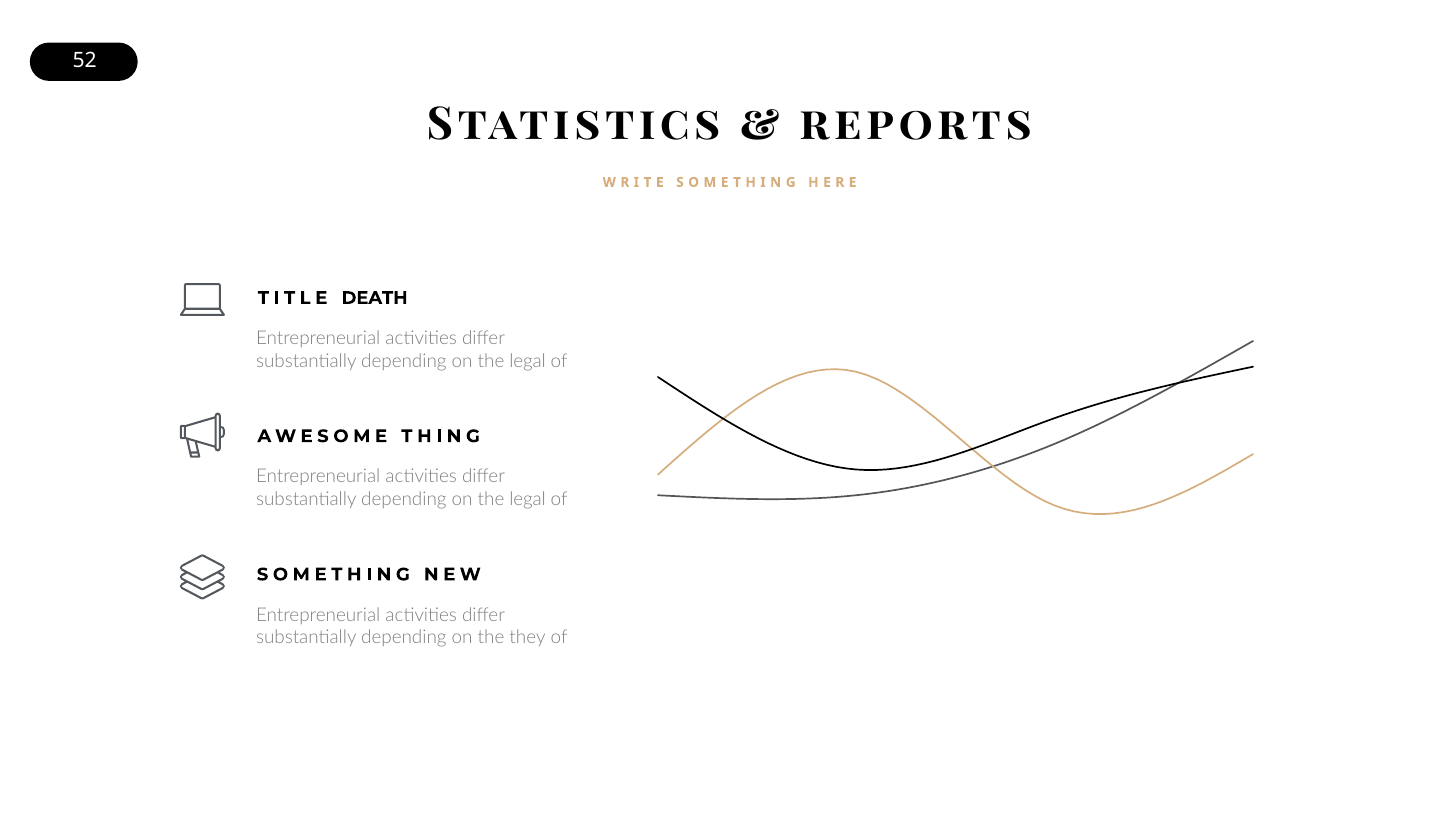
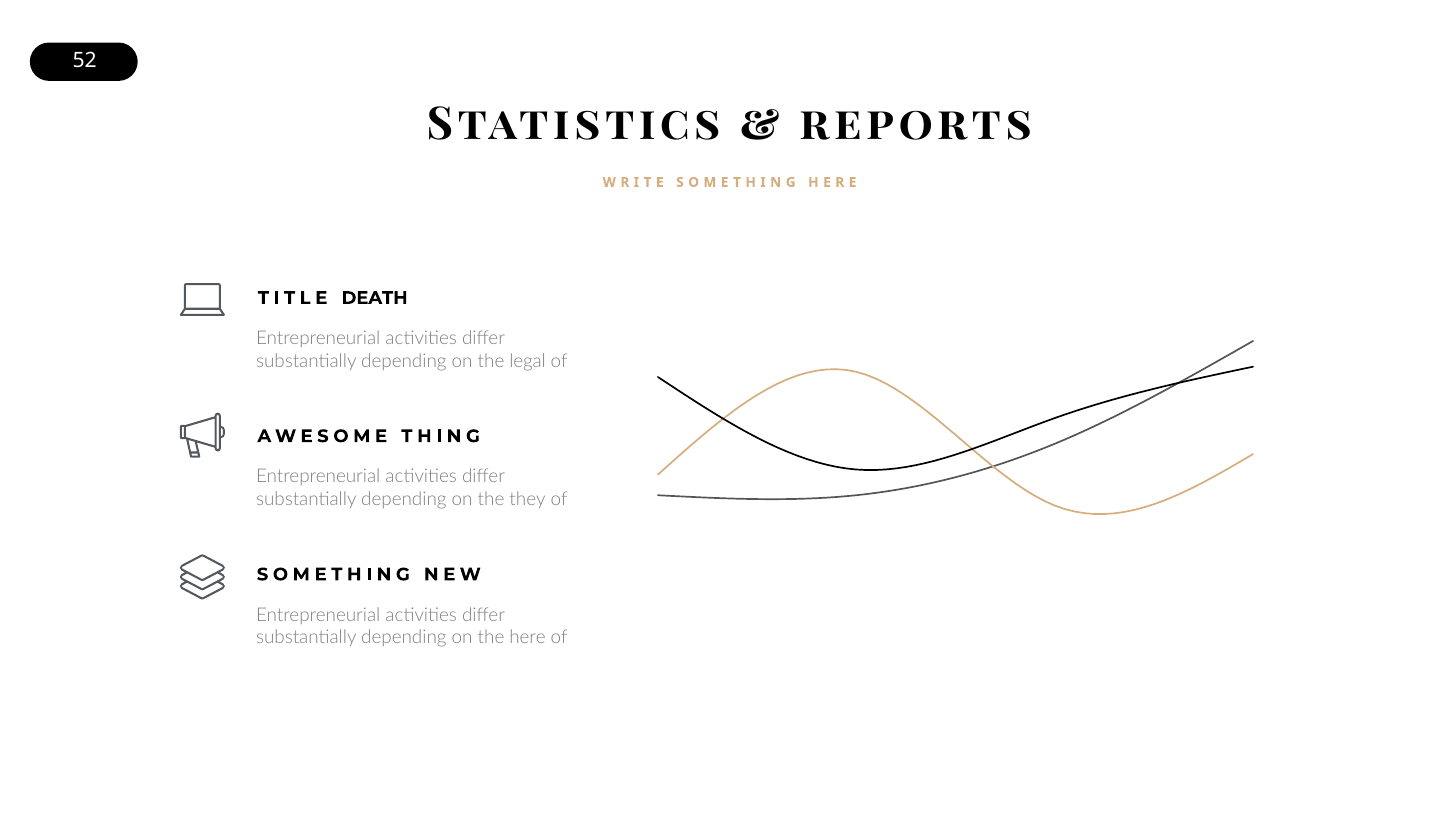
legal at (528, 499): legal -> they
they: they -> here
